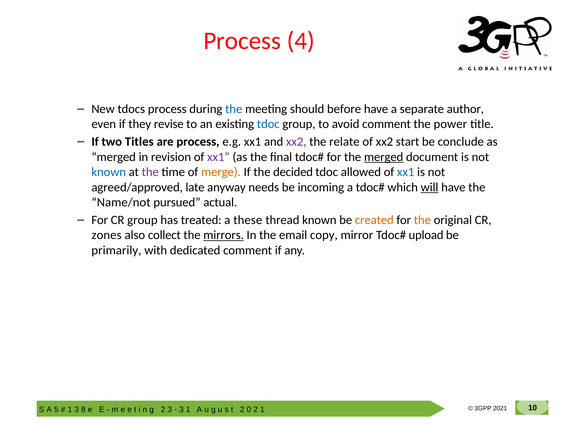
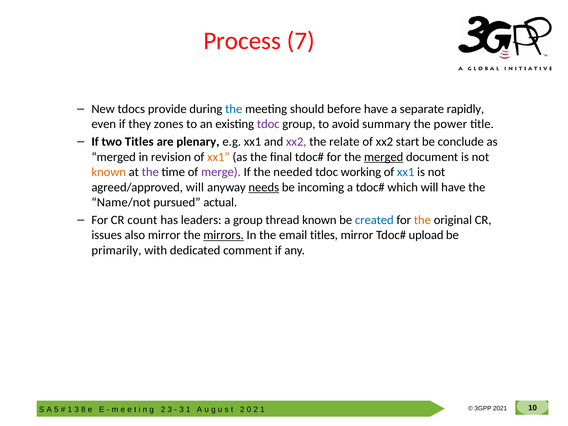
4: 4 -> 7
tdocs process: process -> provide
author: author -> rapidly
revise: revise -> zones
tdoc at (268, 124) colour: blue -> purple
avoid comment: comment -> summary
are process: process -> plenary
xx1 at (218, 157) colour: purple -> orange
known at (109, 172) colour: blue -> orange
merge colour: orange -> purple
decided: decided -> needed
allowed: allowed -> working
agreed/approved late: late -> will
needs underline: none -> present
will at (430, 187) underline: present -> none
CR group: group -> count
treated: treated -> leaders
a these: these -> group
created colour: orange -> blue
zones: zones -> issues
also collect: collect -> mirror
email copy: copy -> titles
